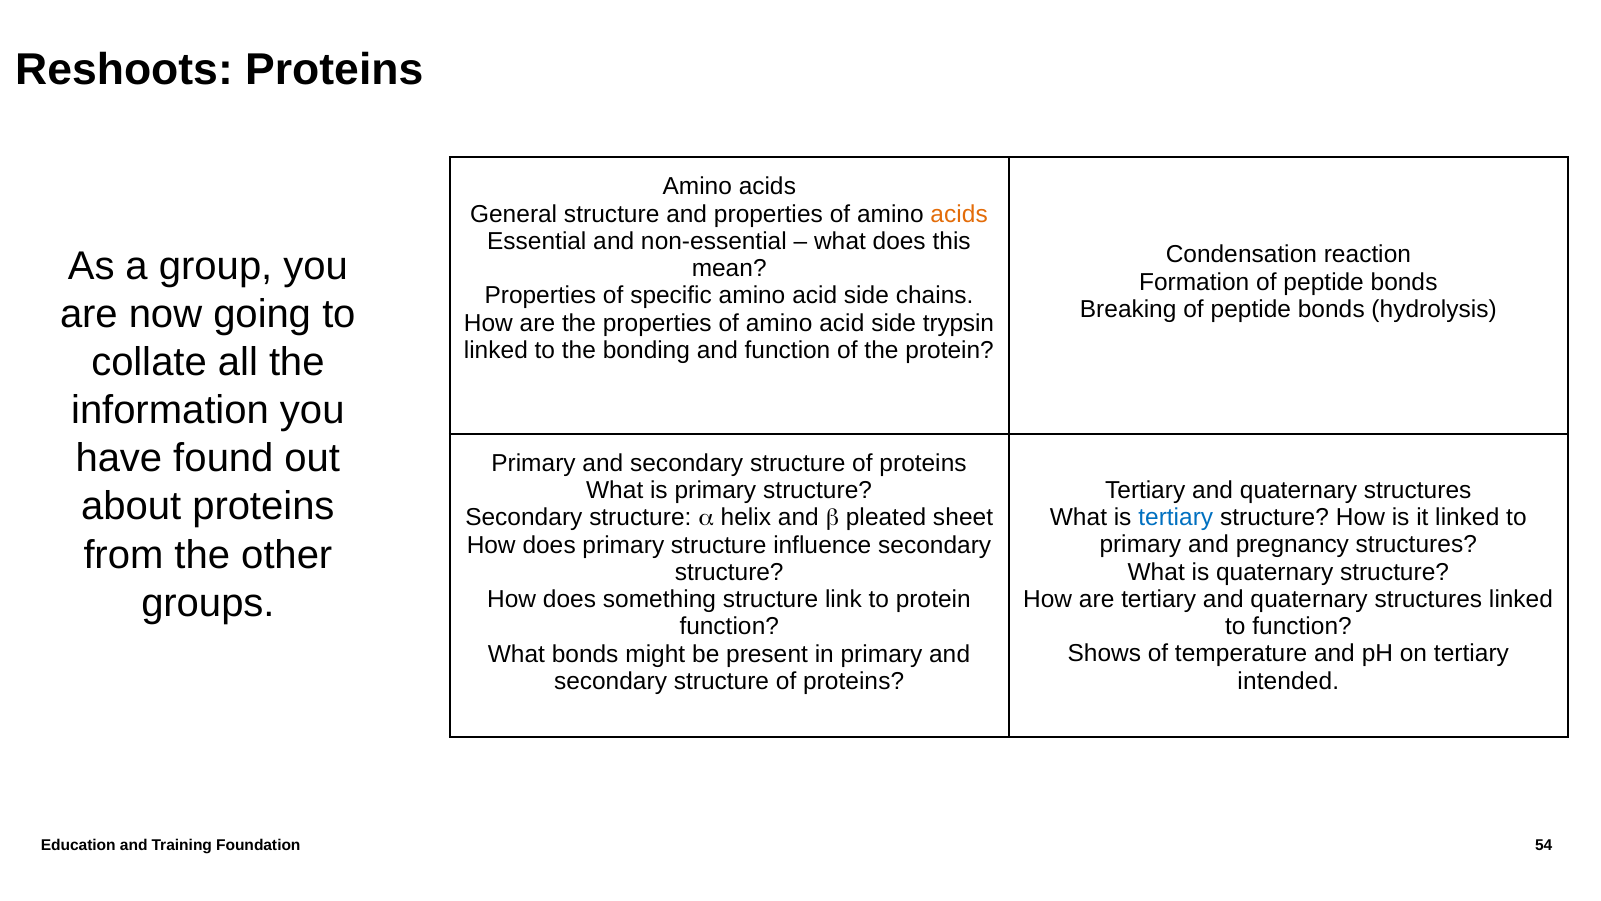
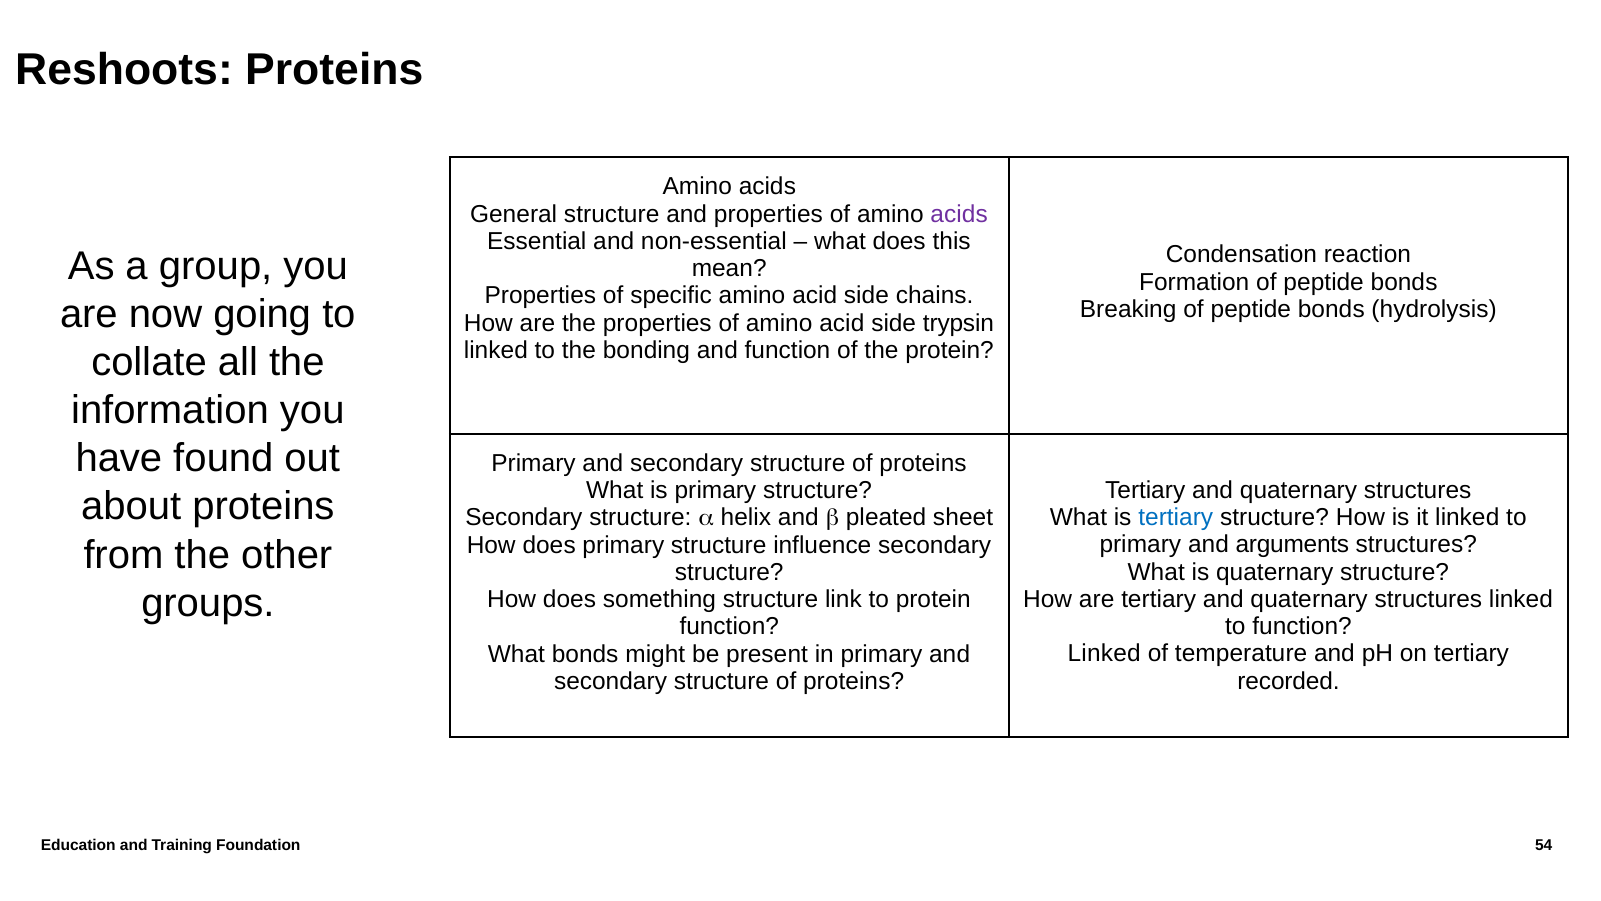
acids at (959, 214) colour: orange -> purple
pregnancy: pregnancy -> arguments
Shows at (1104, 654): Shows -> Linked
intended: intended -> recorded
